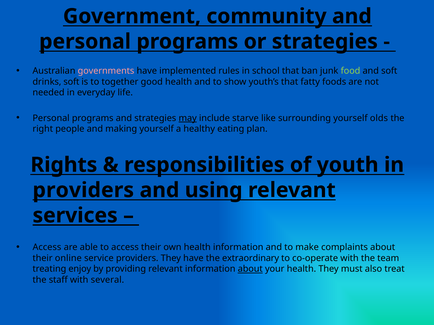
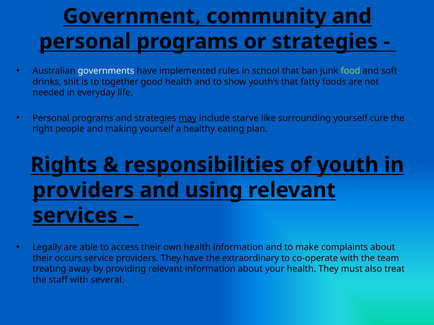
governments colour: pink -> white
drinks soft: soft -> shit
olds: olds -> cure
Access at (47, 248): Access -> Legally
online: online -> occurs
enjoy: enjoy -> away
about at (250, 269) underline: present -> none
